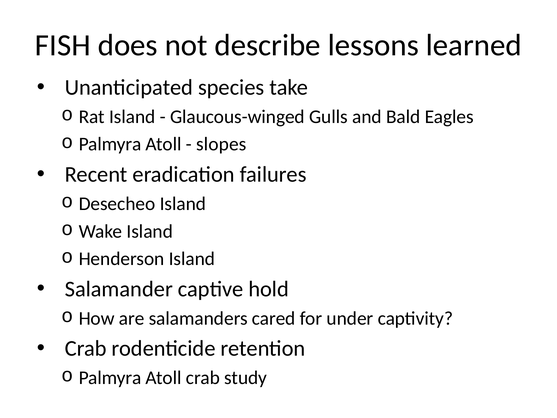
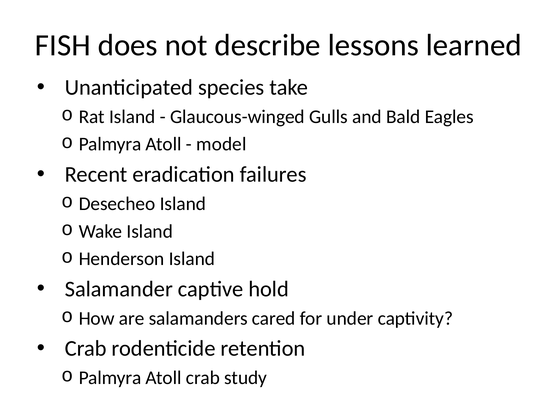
slopes: slopes -> model
